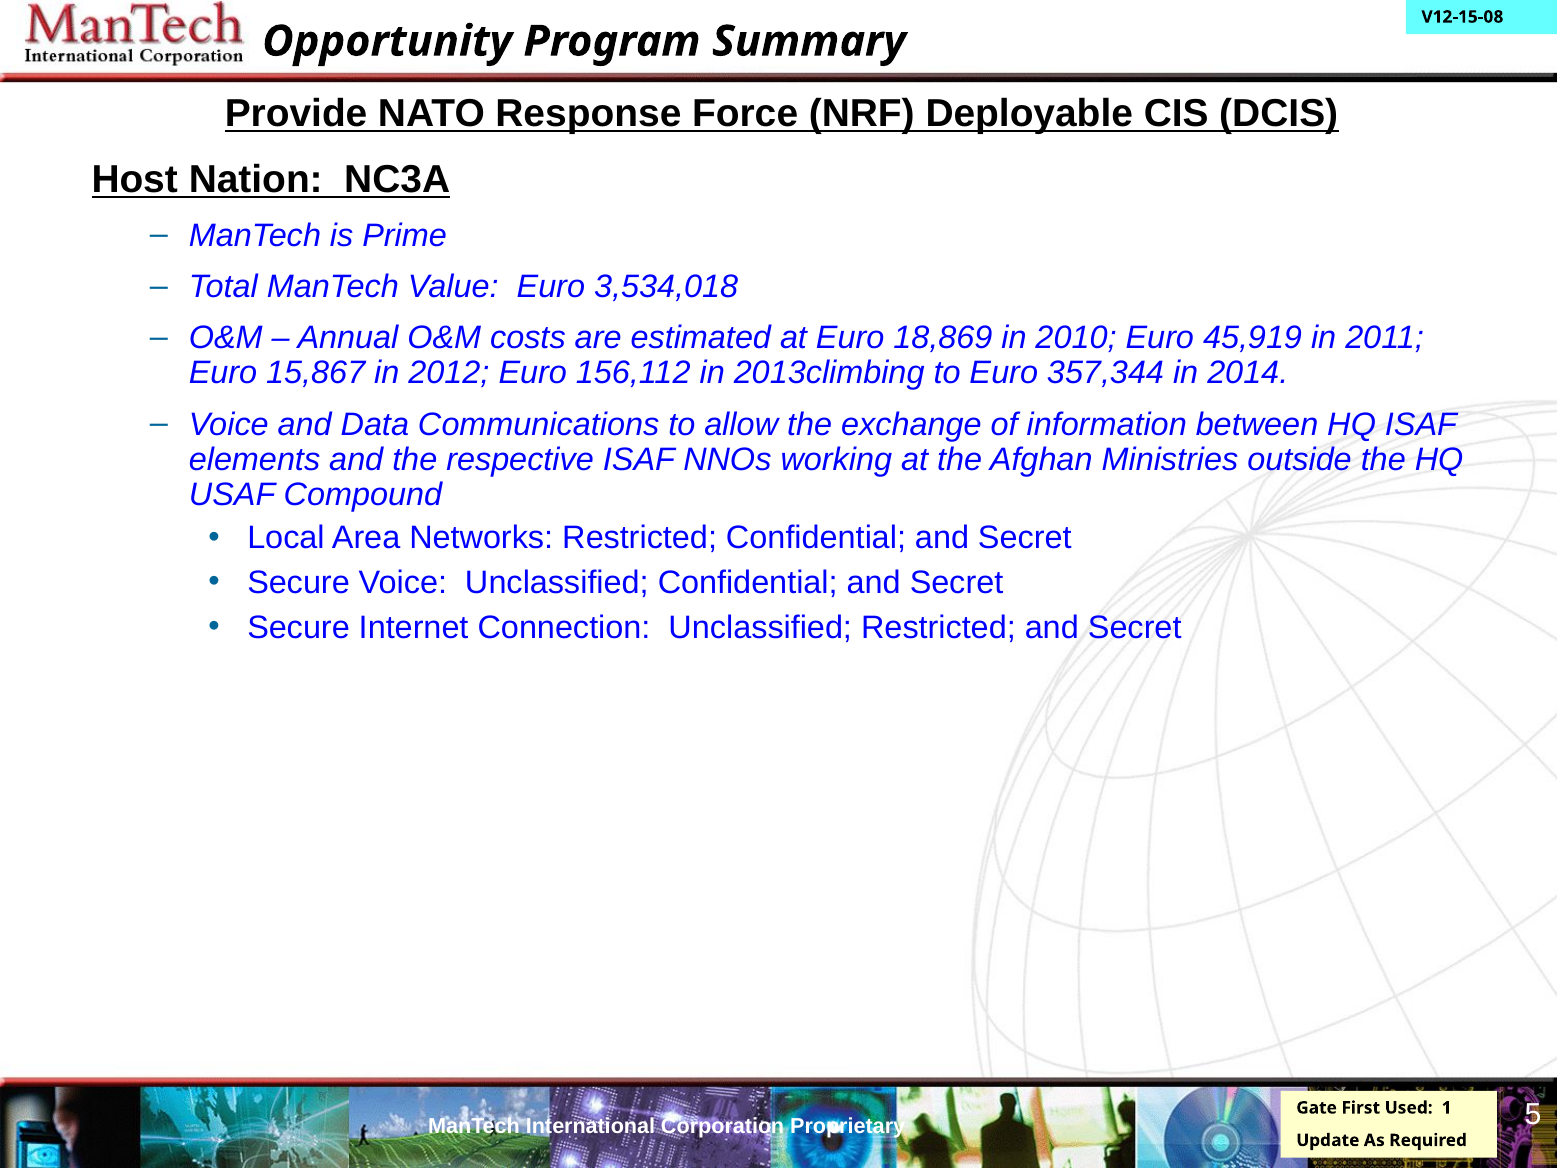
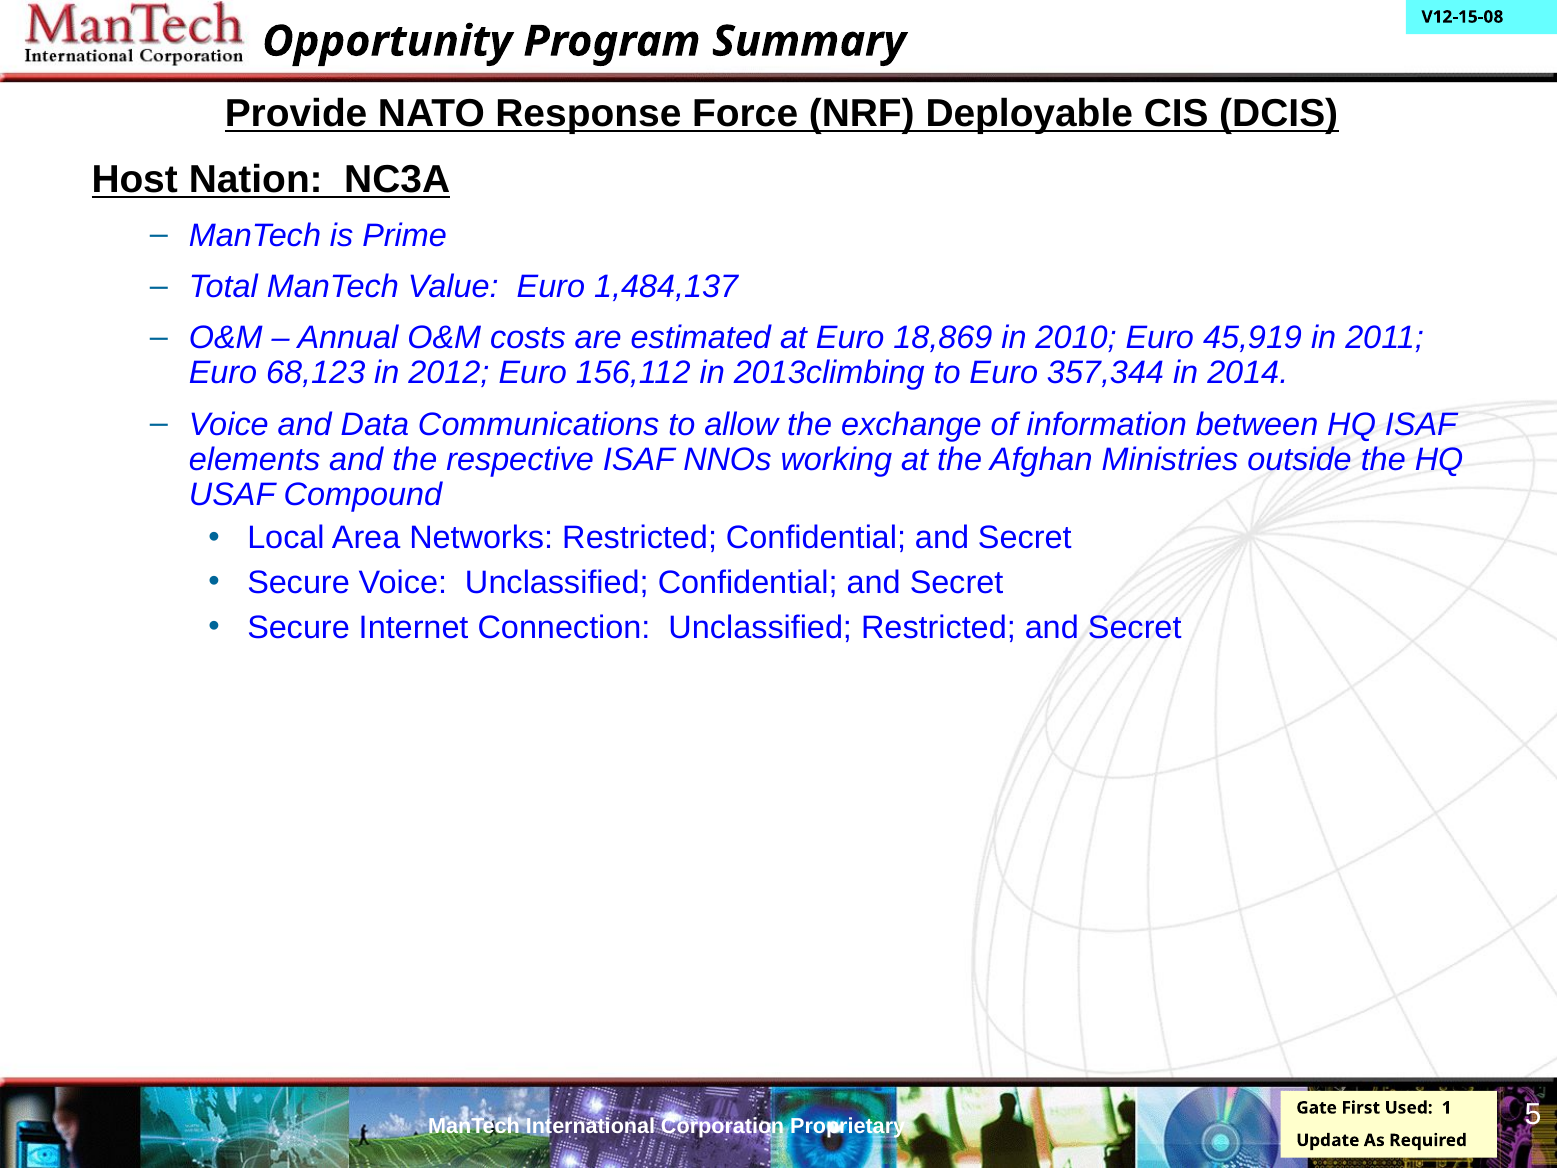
3,534,018: 3,534,018 -> 1,484,137
15,867: 15,867 -> 68,123
